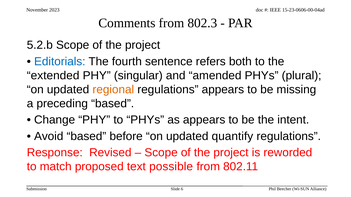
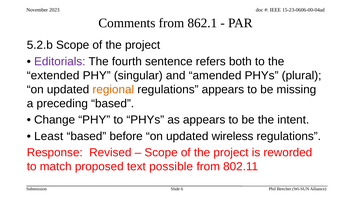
802.3: 802.3 -> 862.1
Editorials colour: blue -> purple
Avoid: Avoid -> Least
quantify: quantify -> wireless
